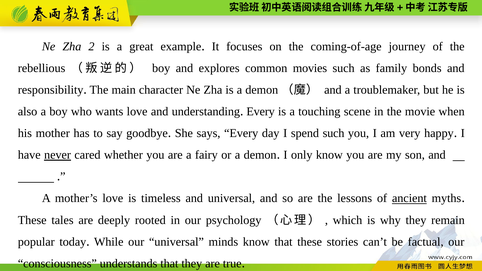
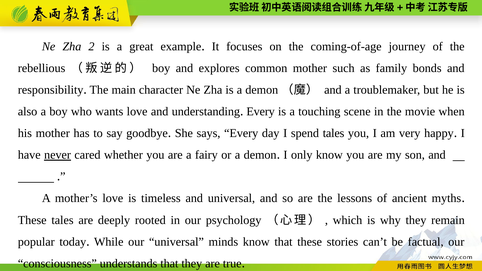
common movies: movies -> mother
spend such: such -> tales
ancient underline: present -> none
